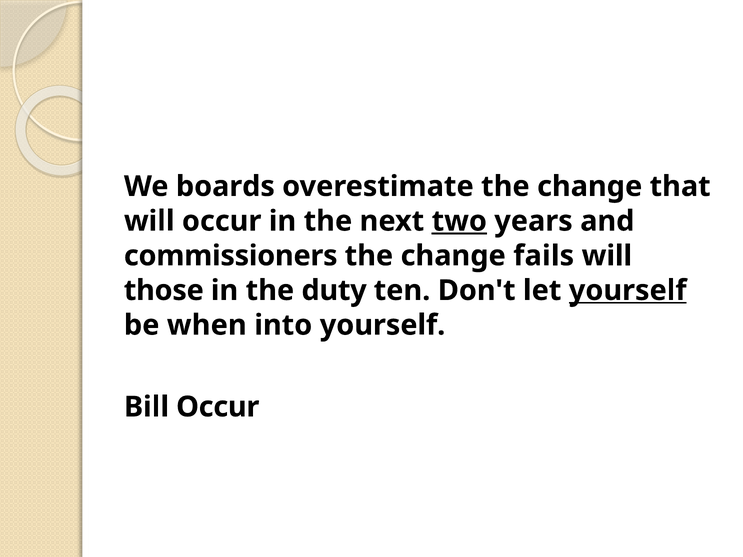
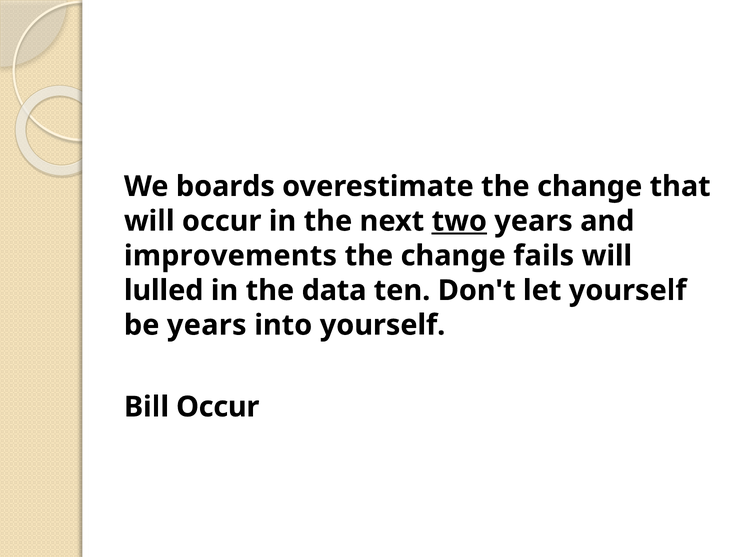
commissioners: commissioners -> improvements
those: those -> lulled
duty: duty -> data
yourself at (628, 291) underline: present -> none
be when: when -> years
